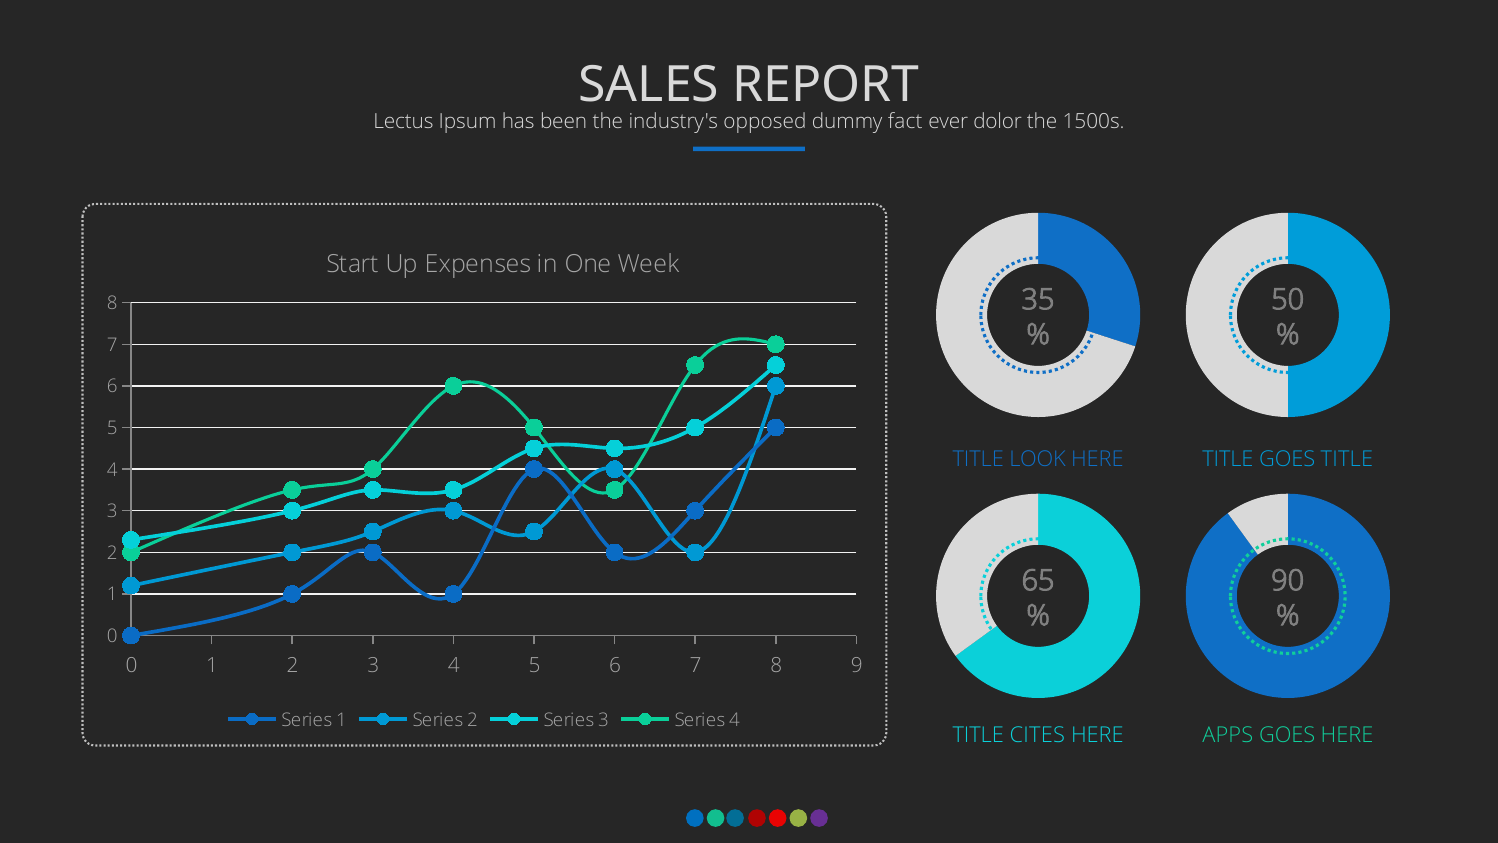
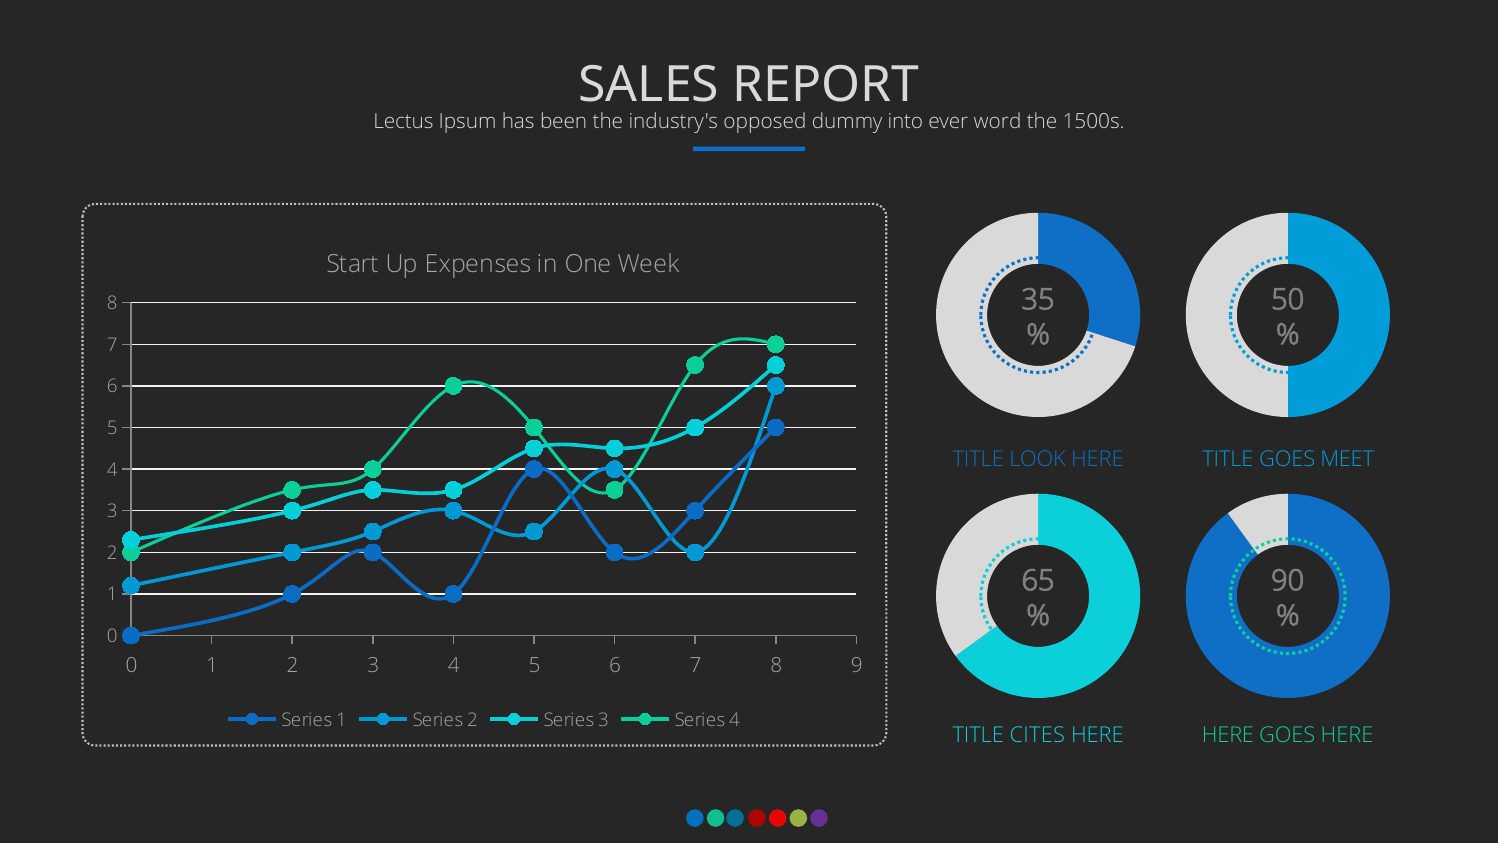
fact: fact -> into
dolor: dolor -> word
GOES TITLE: TITLE -> MEET
HERE APPS: APPS -> HERE
